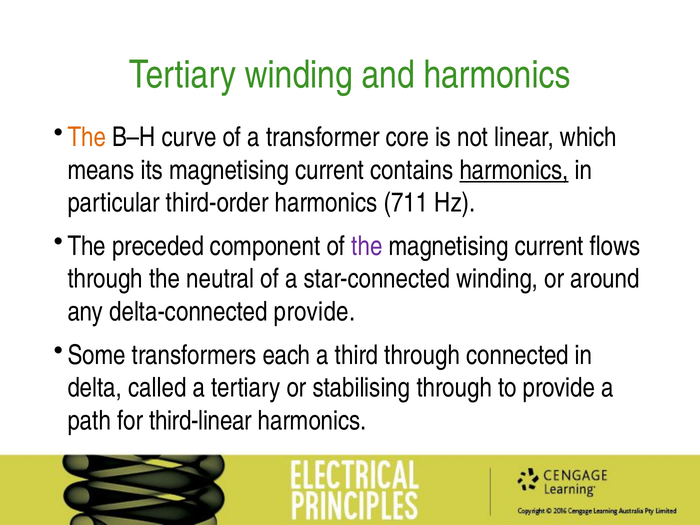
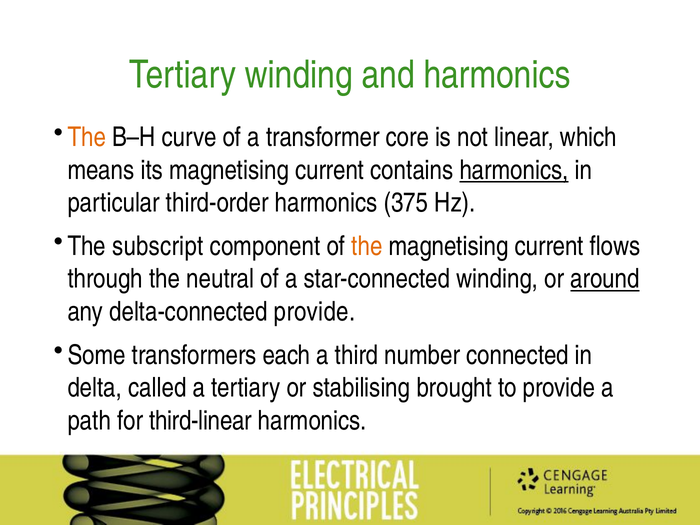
711: 711 -> 375
preceded: preceded -> subscript
the at (367, 246) colour: purple -> orange
around underline: none -> present
third through: through -> number
stabilising through: through -> brought
